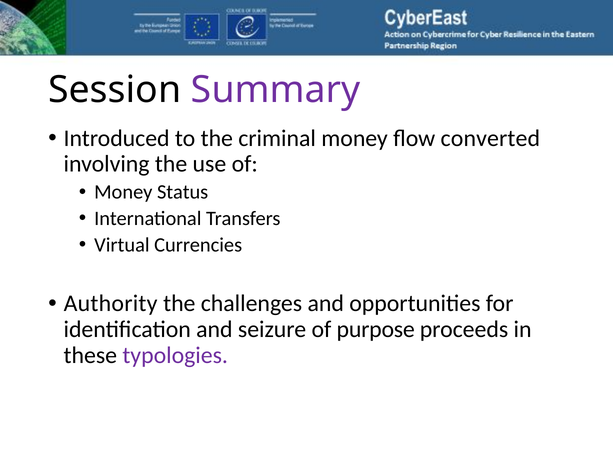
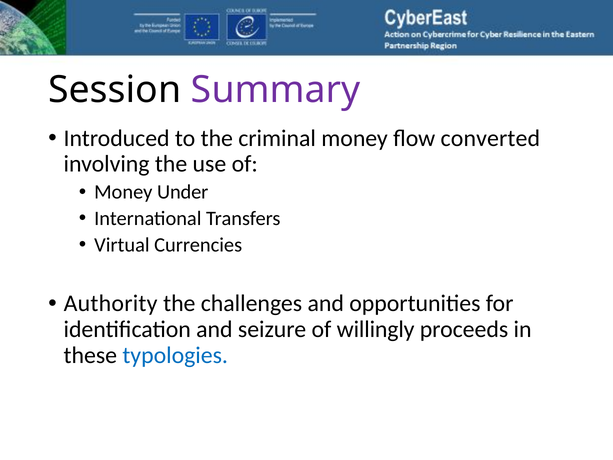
Status: Status -> Under
purpose: purpose -> willingly
typologies colour: purple -> blue
